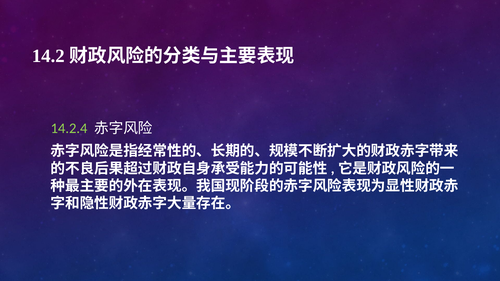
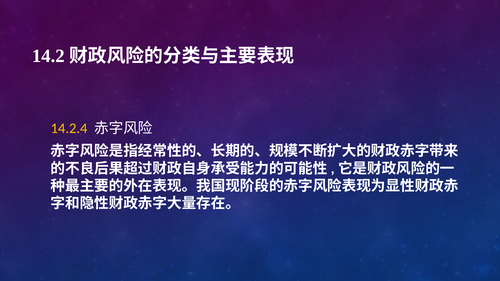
14.2.4 colour: light green -> yellow
